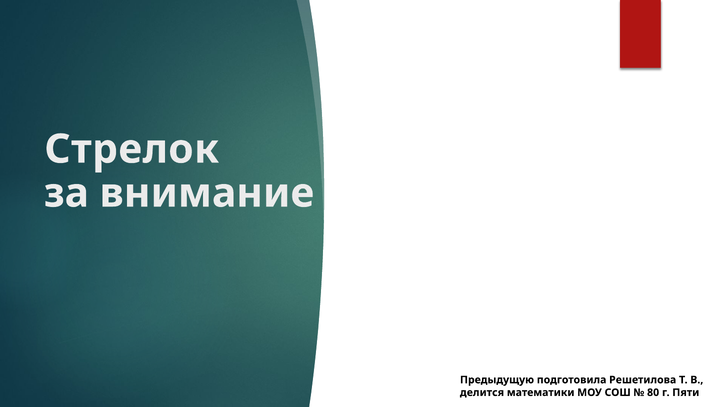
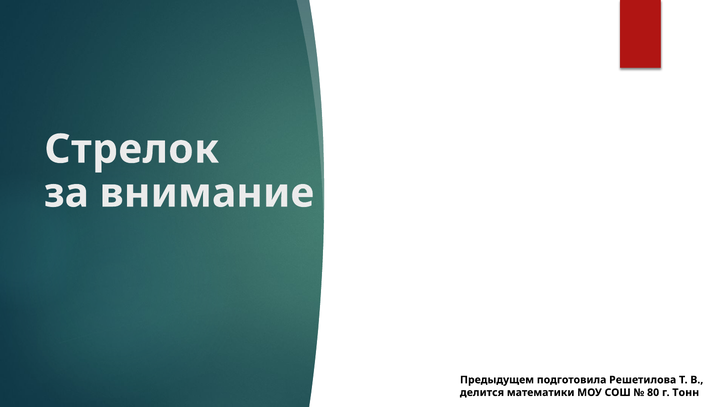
Предыдущую: Предыдущую -> Предыдущем
Пяти: Пяти -> Тонн
